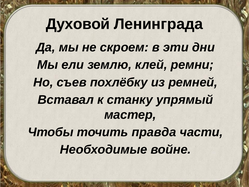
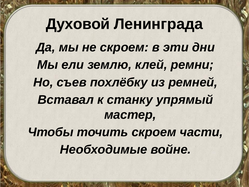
точить правда: правда -> скроем
